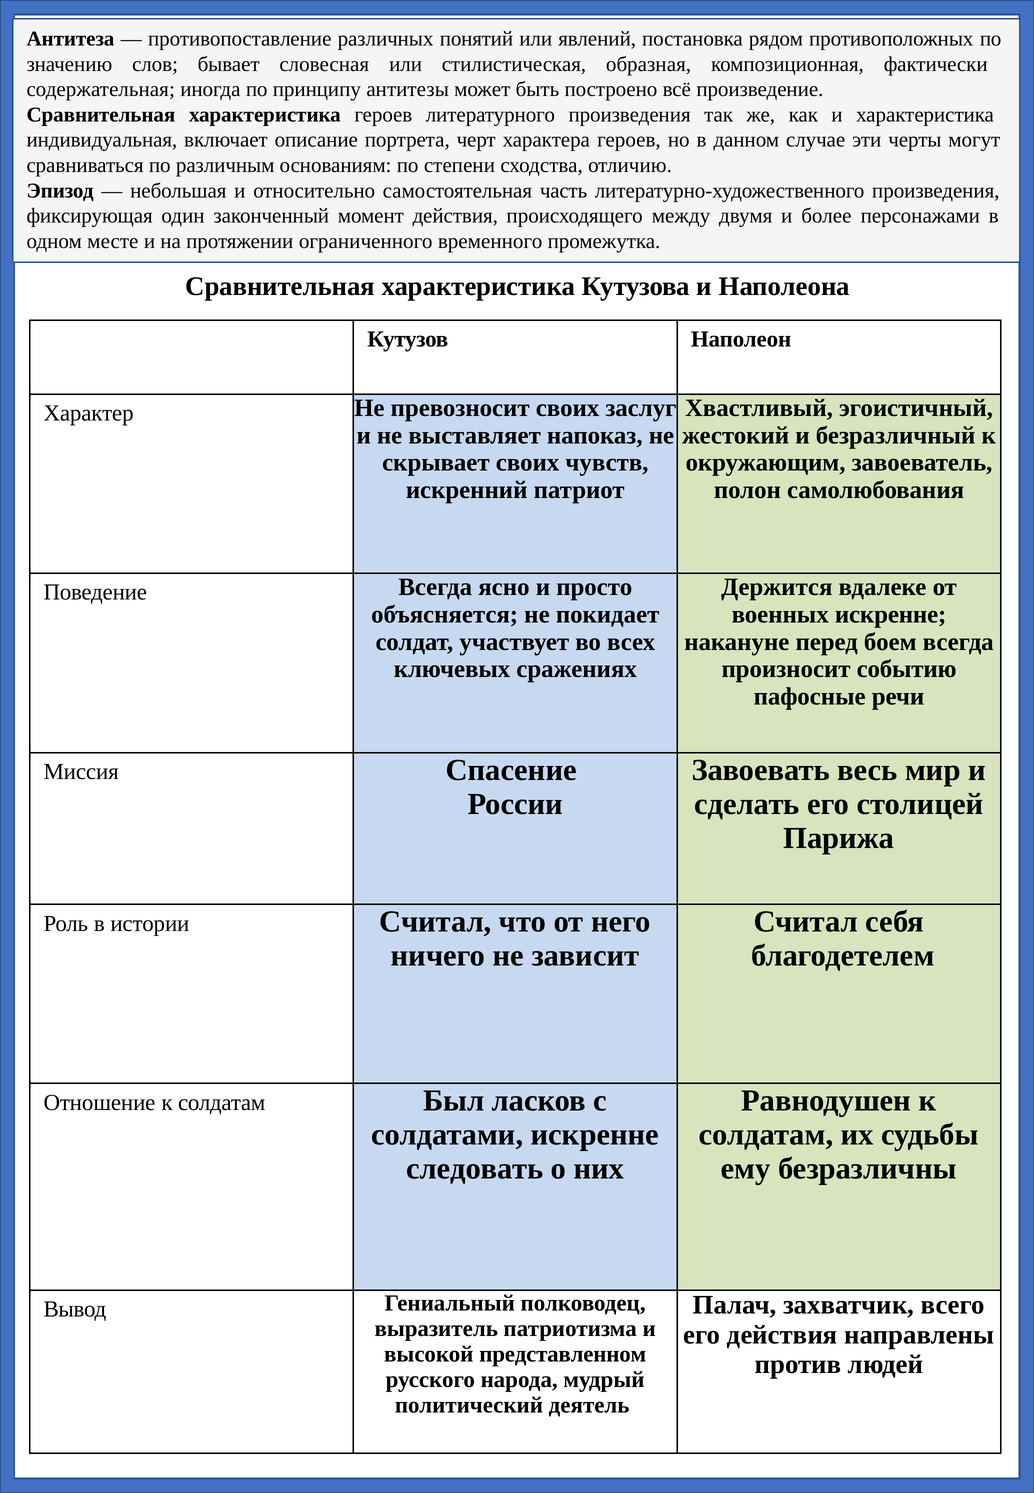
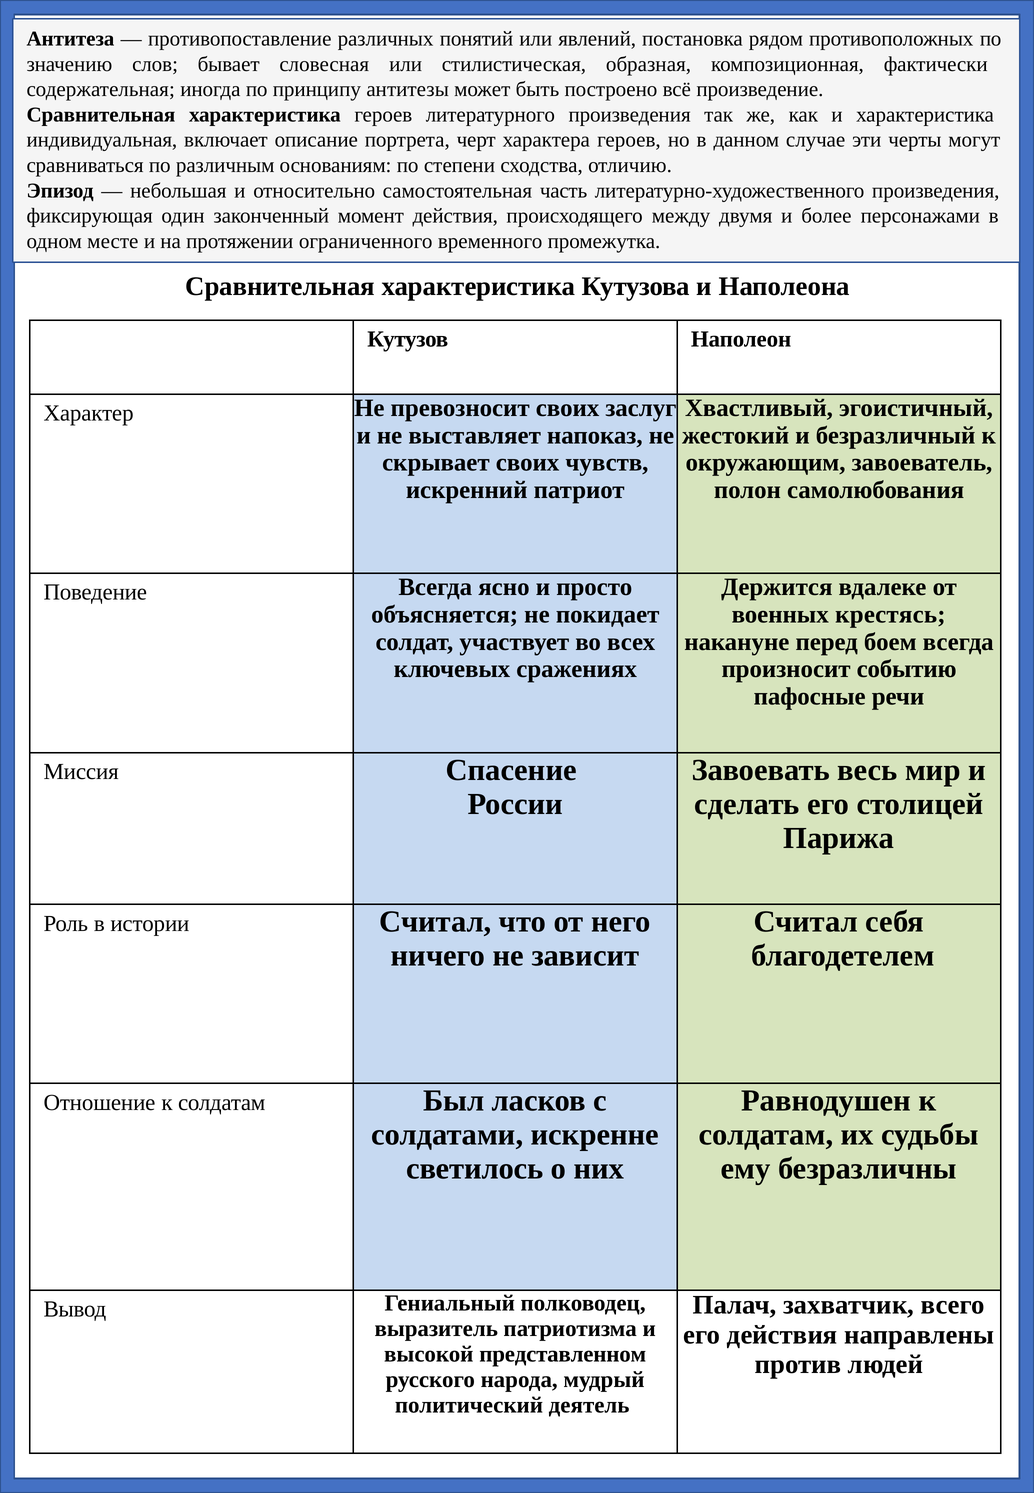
военных искренне: искренне -> крестясь
следовать: следовать -> светилось
